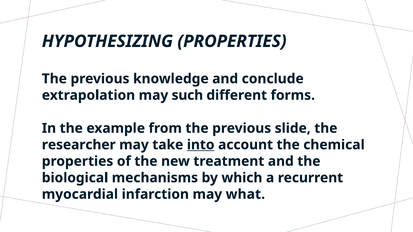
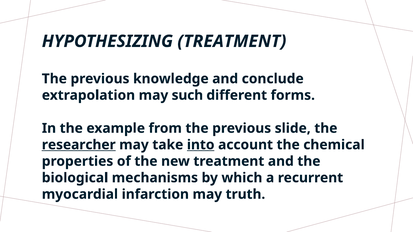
HYPOTHESIZING PROPERTIES: PROPERTIES -> TREATMENT
researcher underline: none -> present
what: what -> truth
